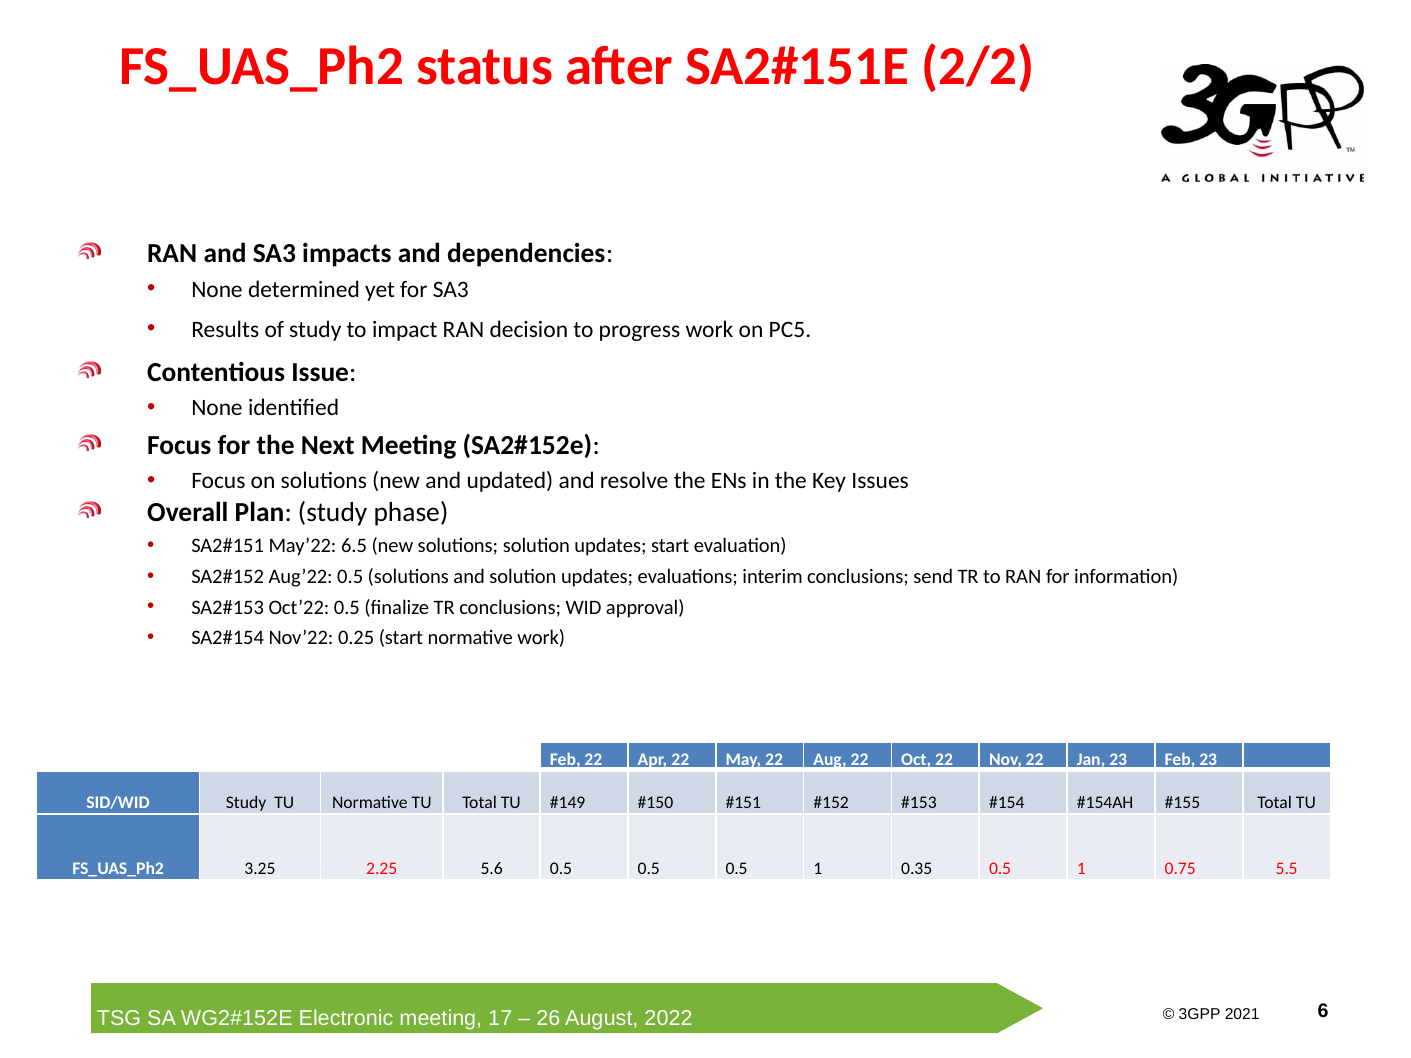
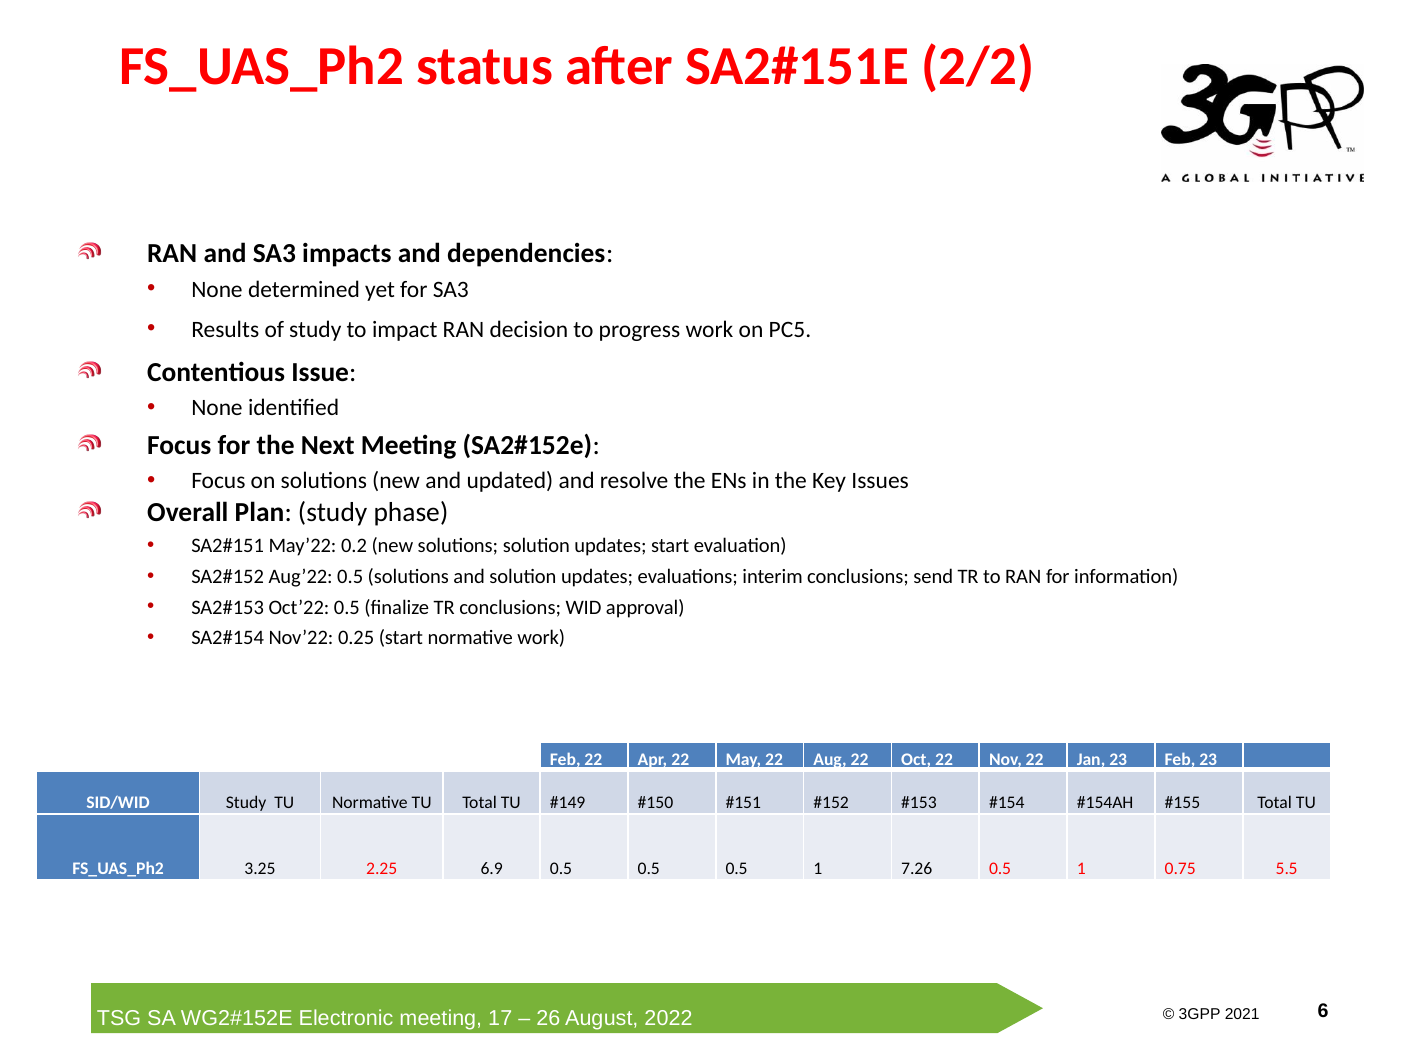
6.5: 6.5 -> 0.2
5.6: 5.6 -> 6.9
0.35: 0.35 -> 7.26
